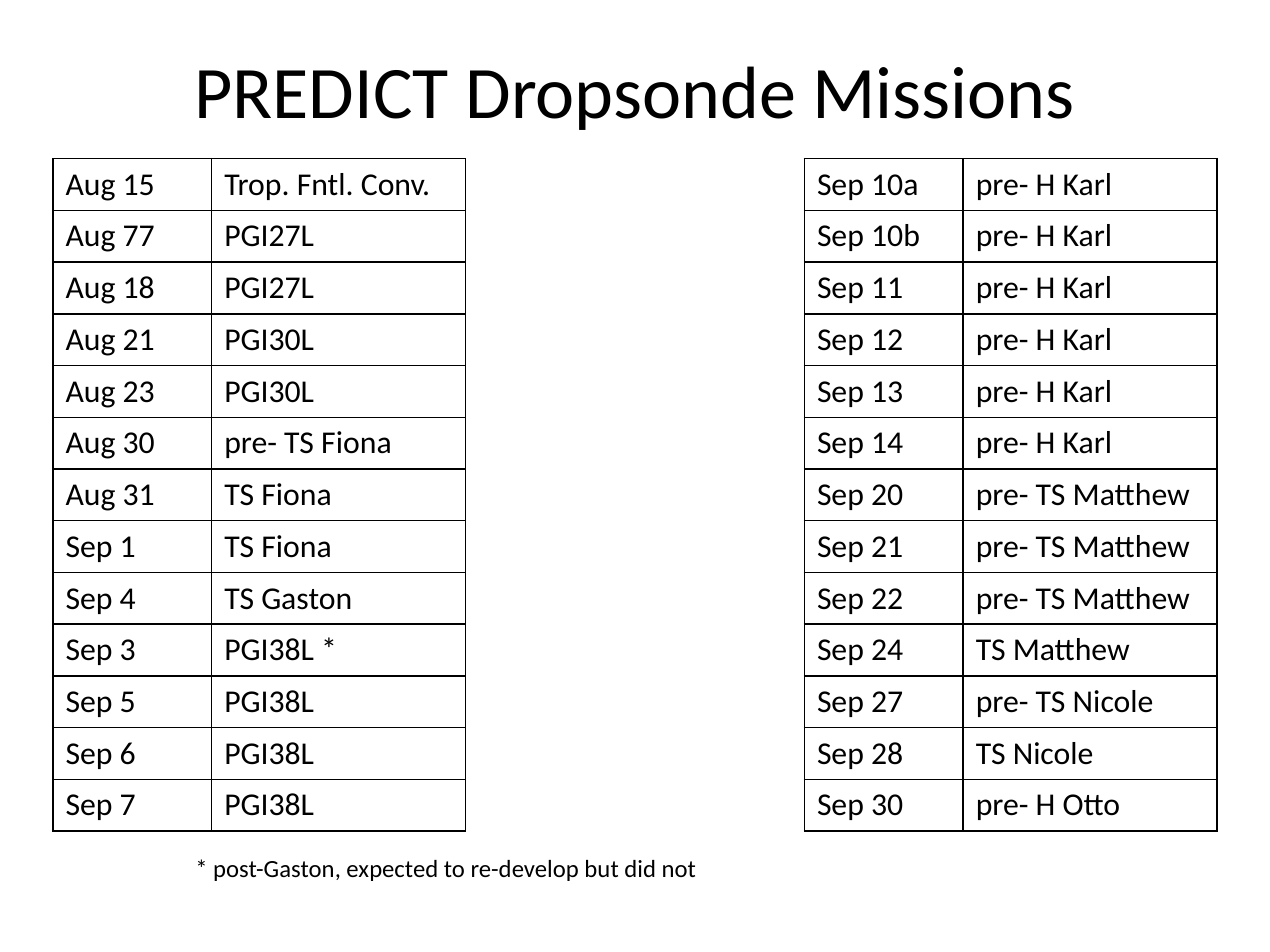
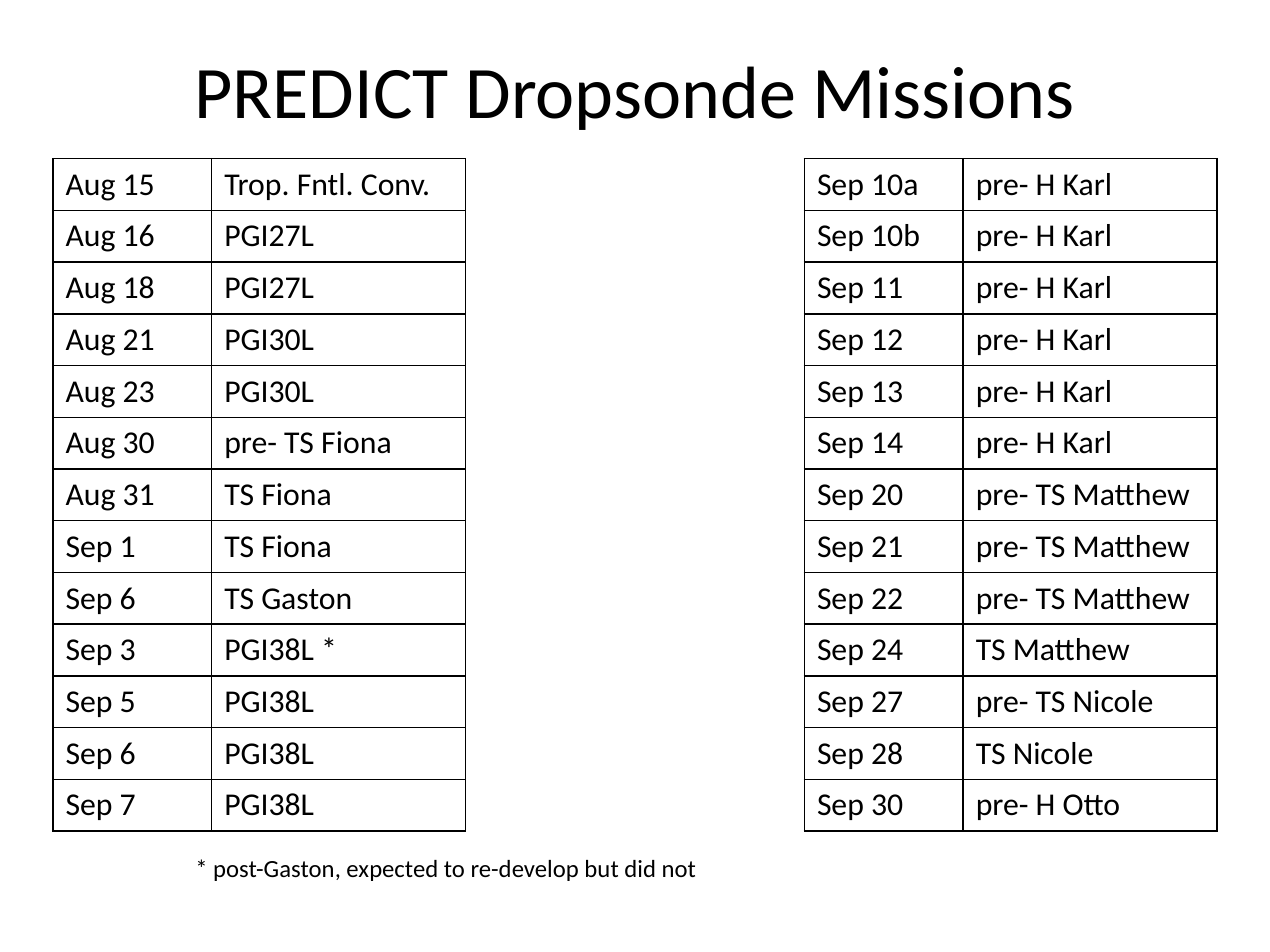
77: 77 -> 16
4 at (128, 599): 4 -> 6
